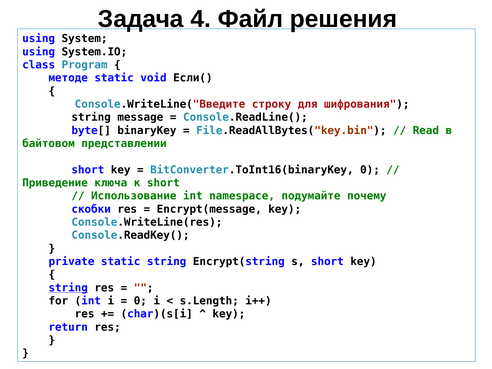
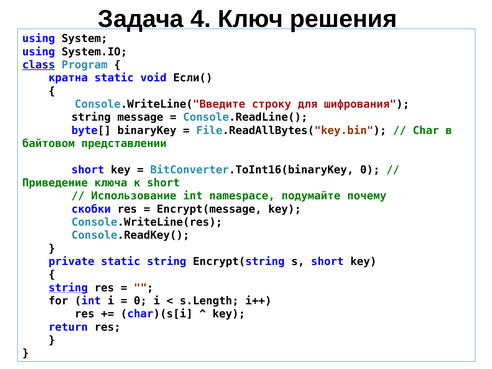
Файл: Файл -> Ключ
class underline: none -> present
методе: методе -> кратна
Read: Read -> Char
